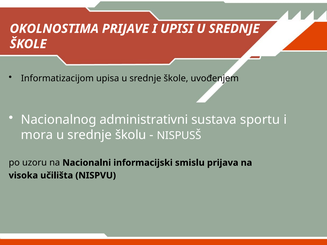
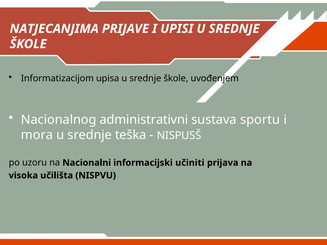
OKOLNOSTIMA: OKOLNOSTIMA -> NATJECANJIMA
školu: školu -> teška
smislu: smislu -> učiniti
